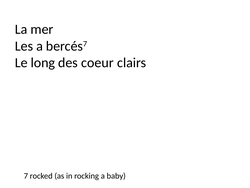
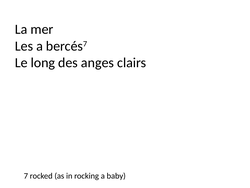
coeur: coeur -> anges
